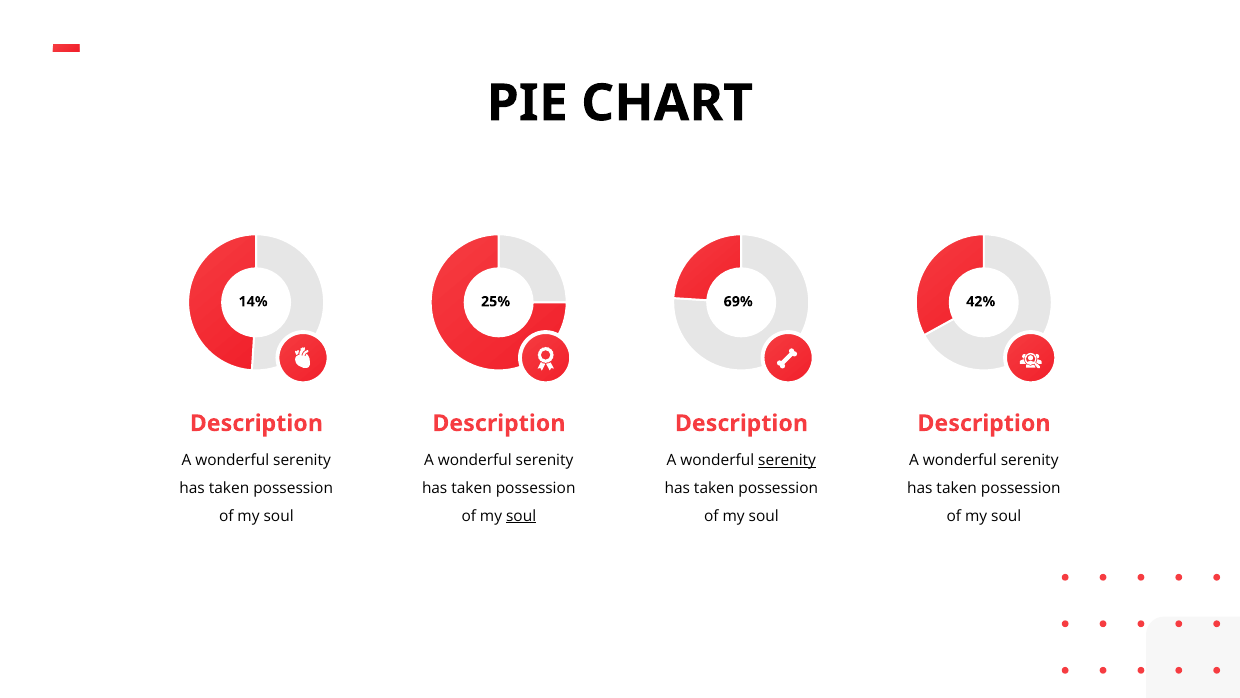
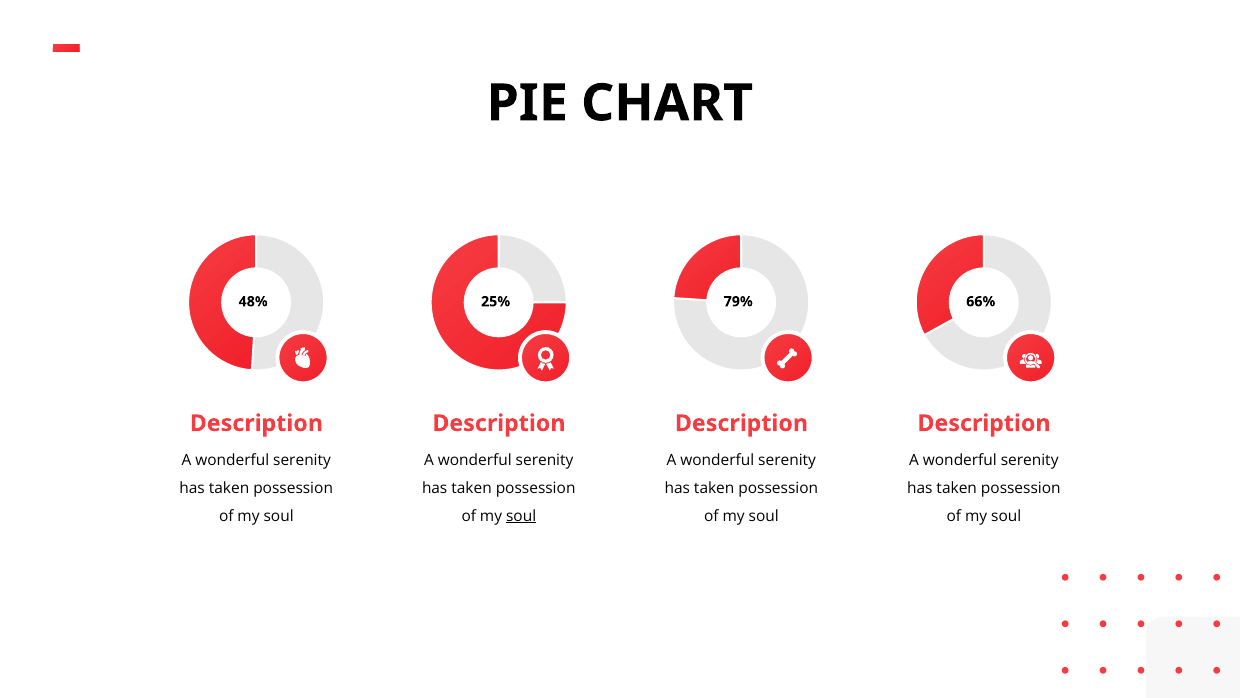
14%: 14% -> 48%
69%: 69% -> 79%
42%: 42% -> 66%
serenity at (787, 460) underline: present -> none
